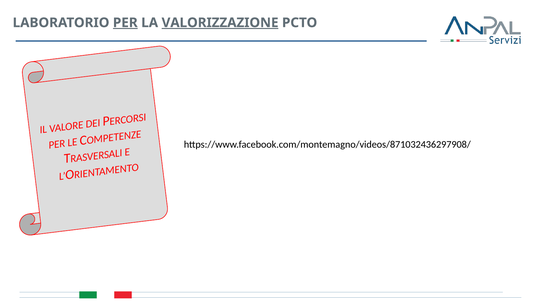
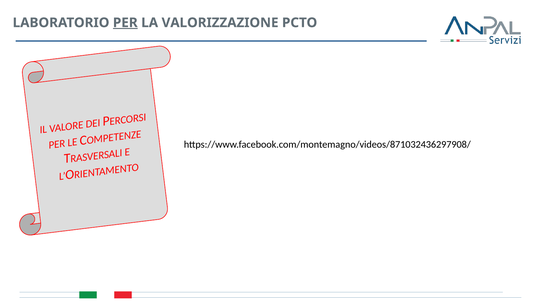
VALORIZZAZIONE underline: present -> none
